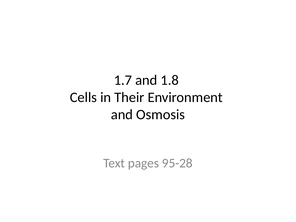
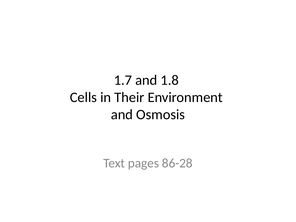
95-28: 95-28 -> 86-28
